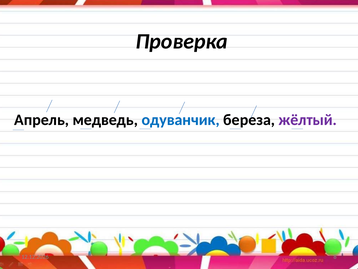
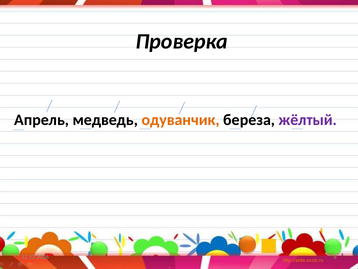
одуванчик colour: blue -> orange
